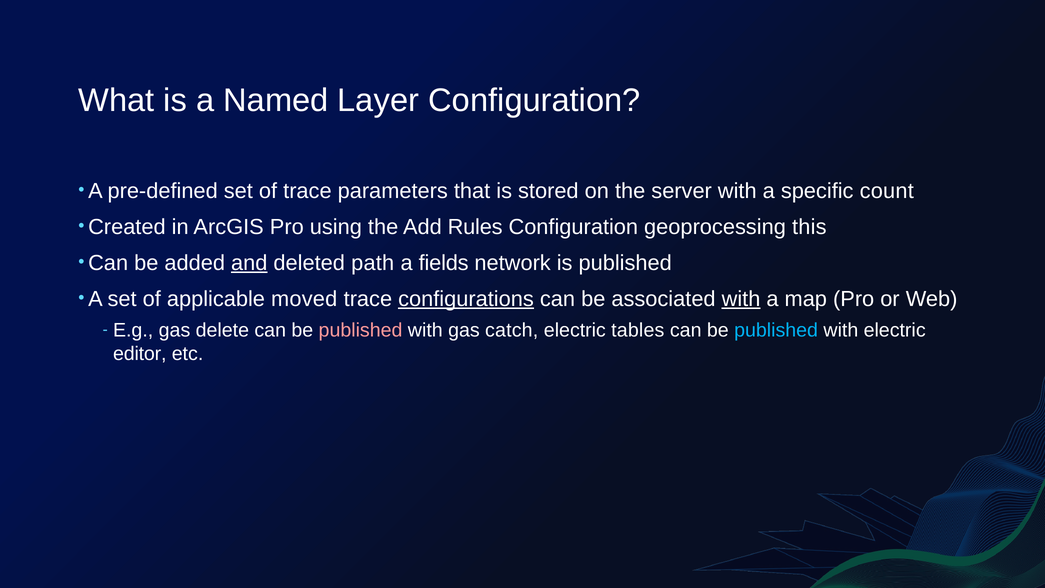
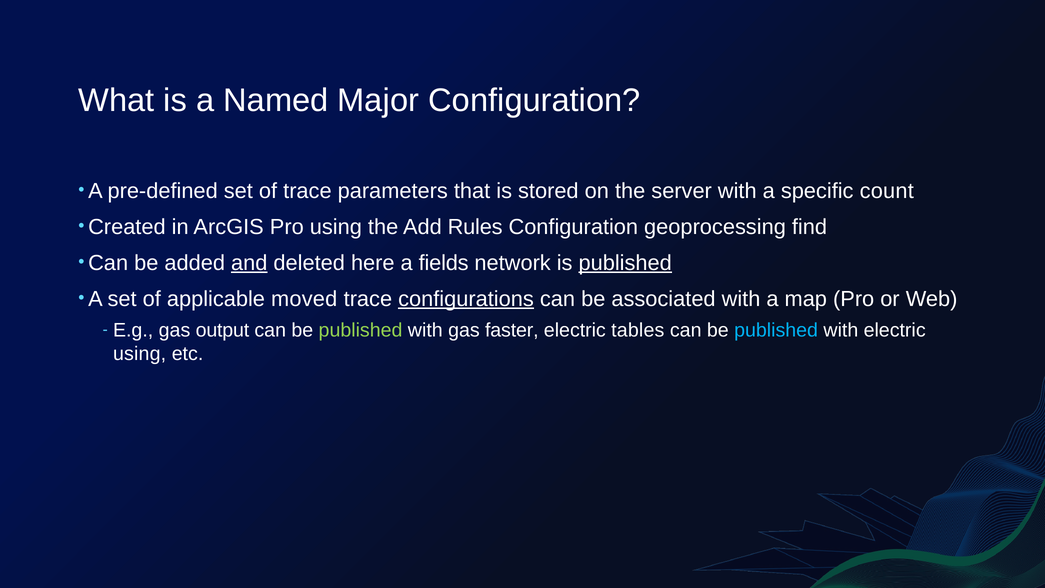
Layer: Layer -> Major
this: this -> find
path: path -> here
published at (625, 263) underline: none -> present
with at (741, 299) underline: present -> none
delete: delete -> output
published at (361, 330) colour: pink -> light green
catch: catch -> faster
editor at (140, 354): editor -> using
